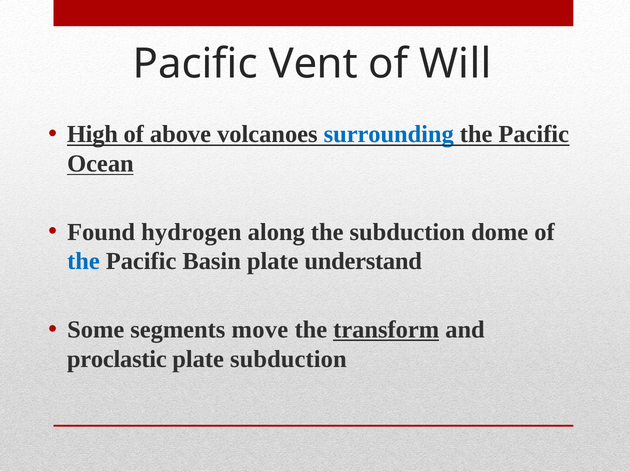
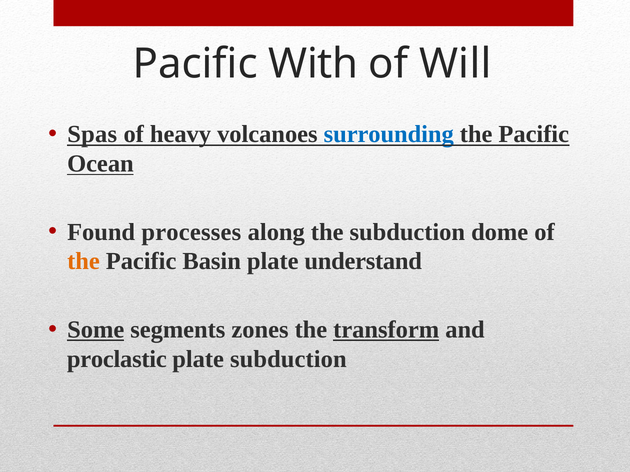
Vent: Vent -> With
High: High -> Spas
above: above -> heavy
hydrogen: hydrogen -> processes
the at (83, 262) colour: blue -> orange
Some underline: none -> present
move: move -> zones
